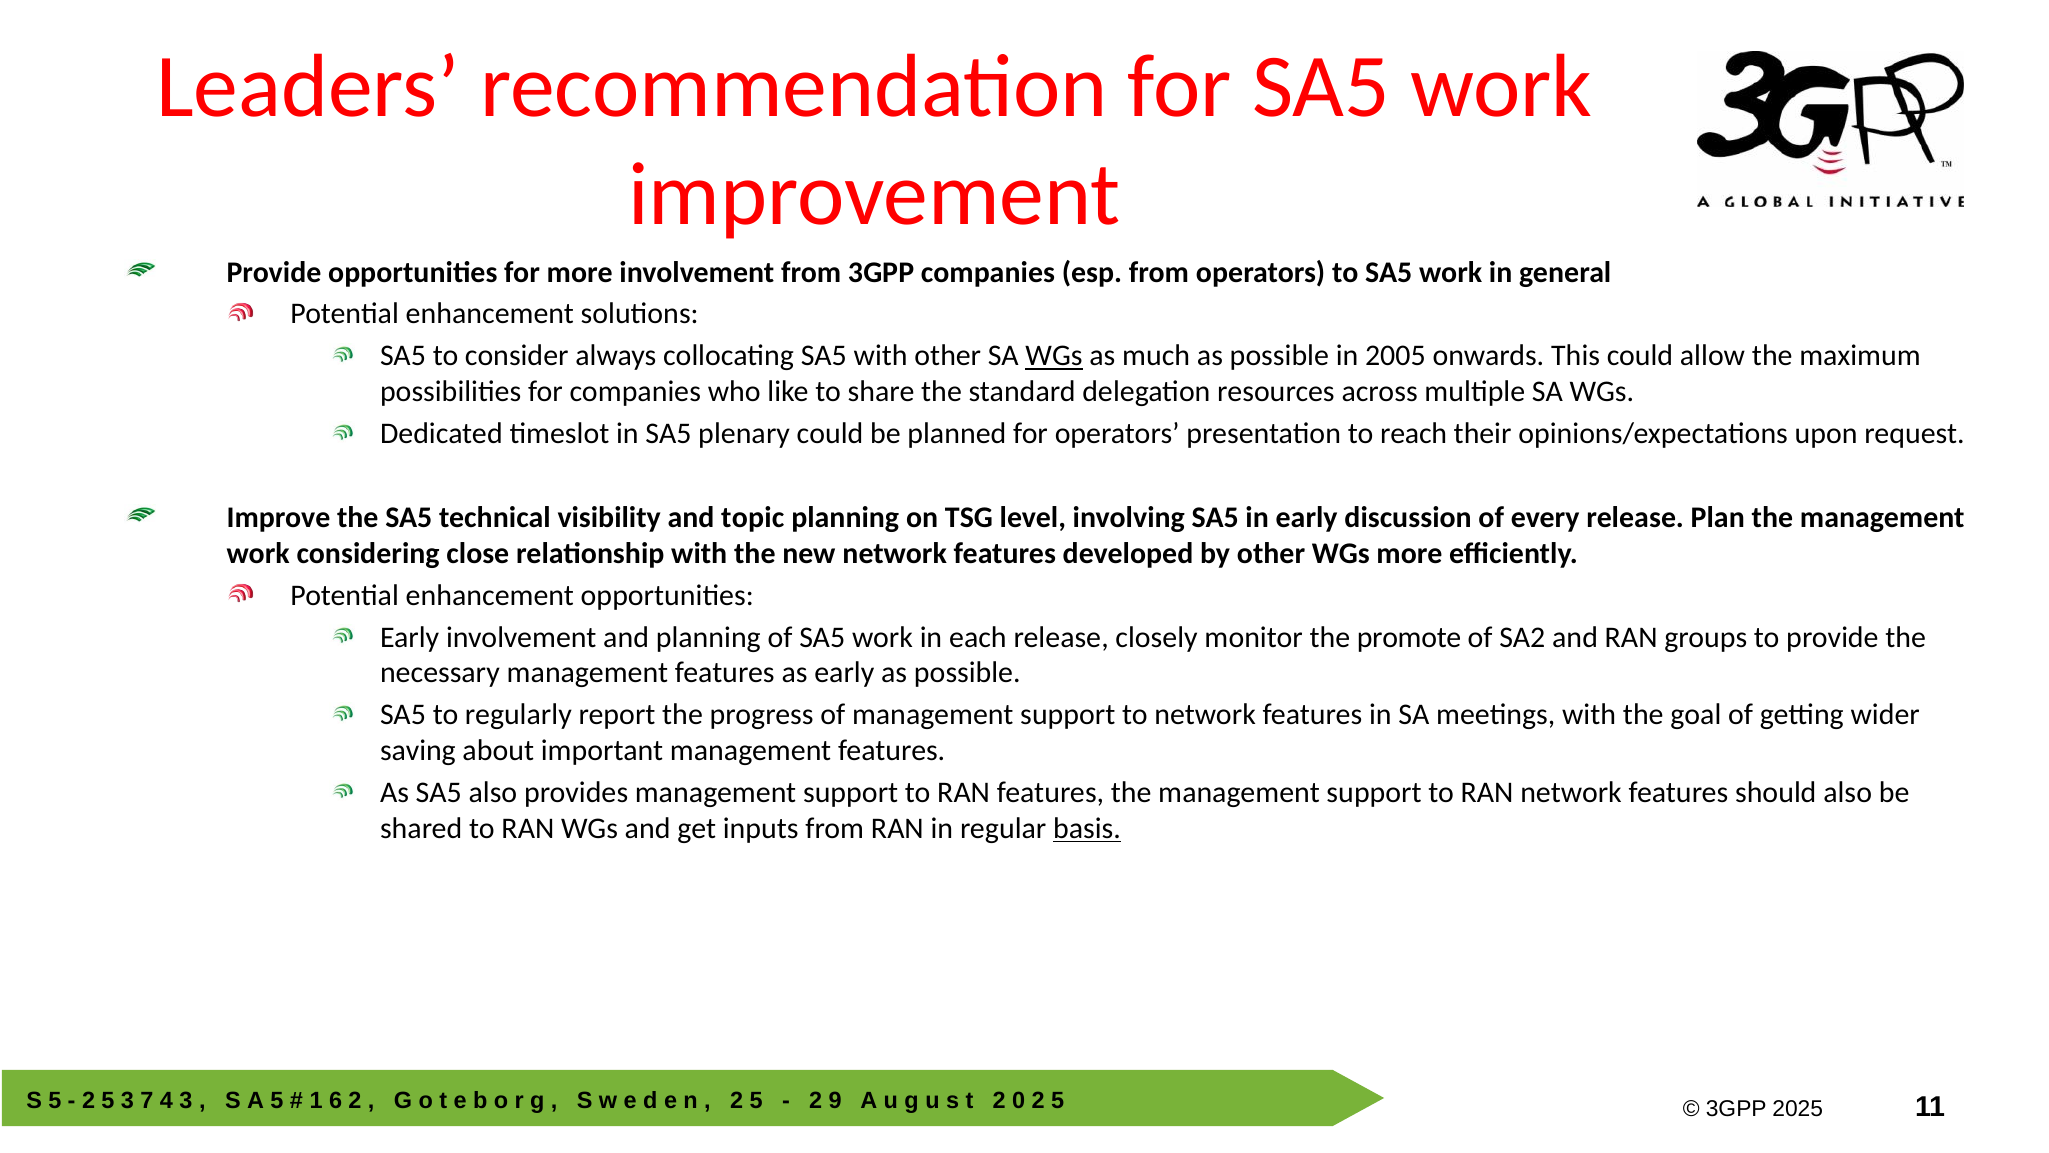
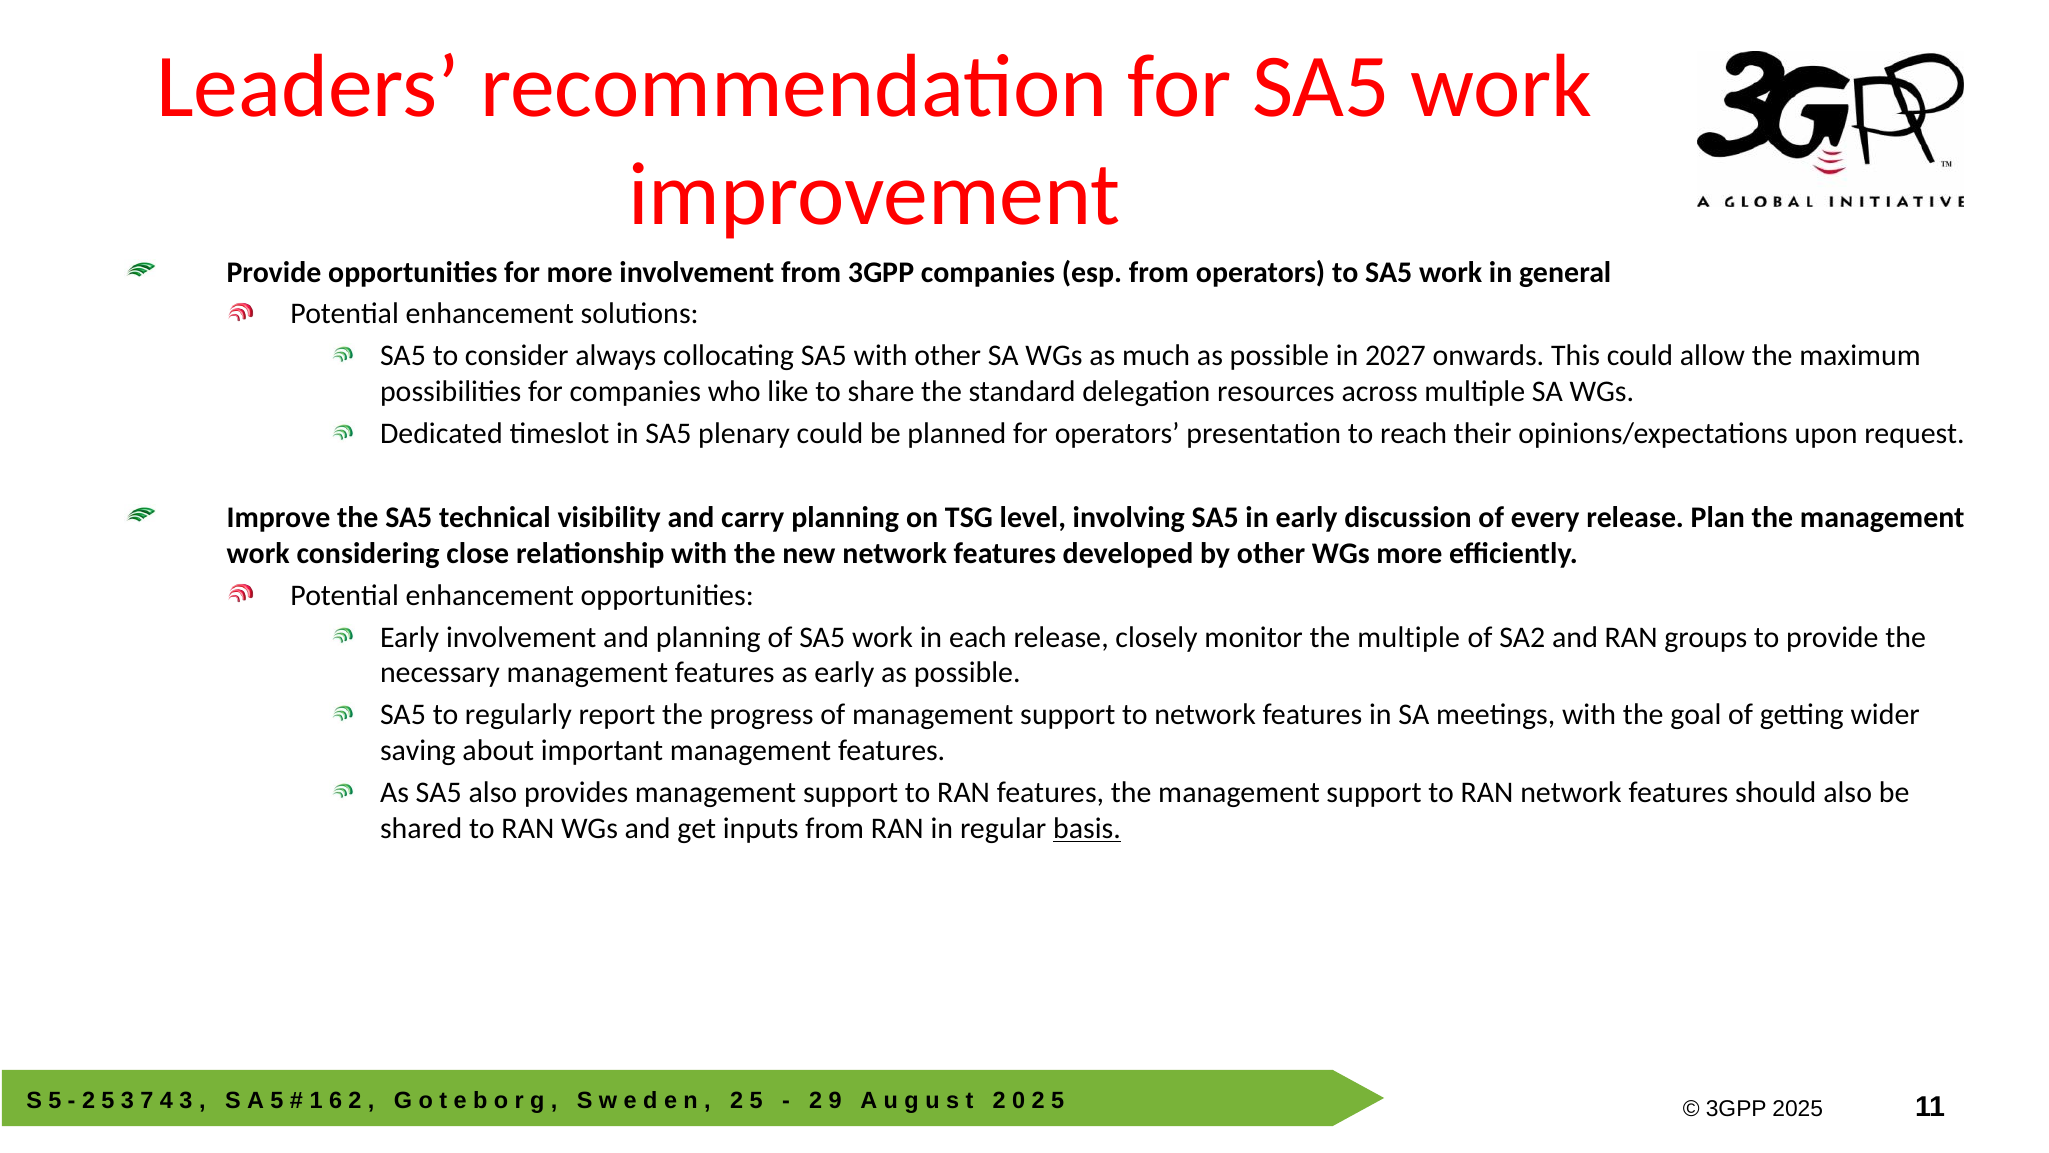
WGs at (1054, 356) underline: present -> none
2005: 2005 -> 2027
topic: topic -> carry
the promote: promote -> multiple
